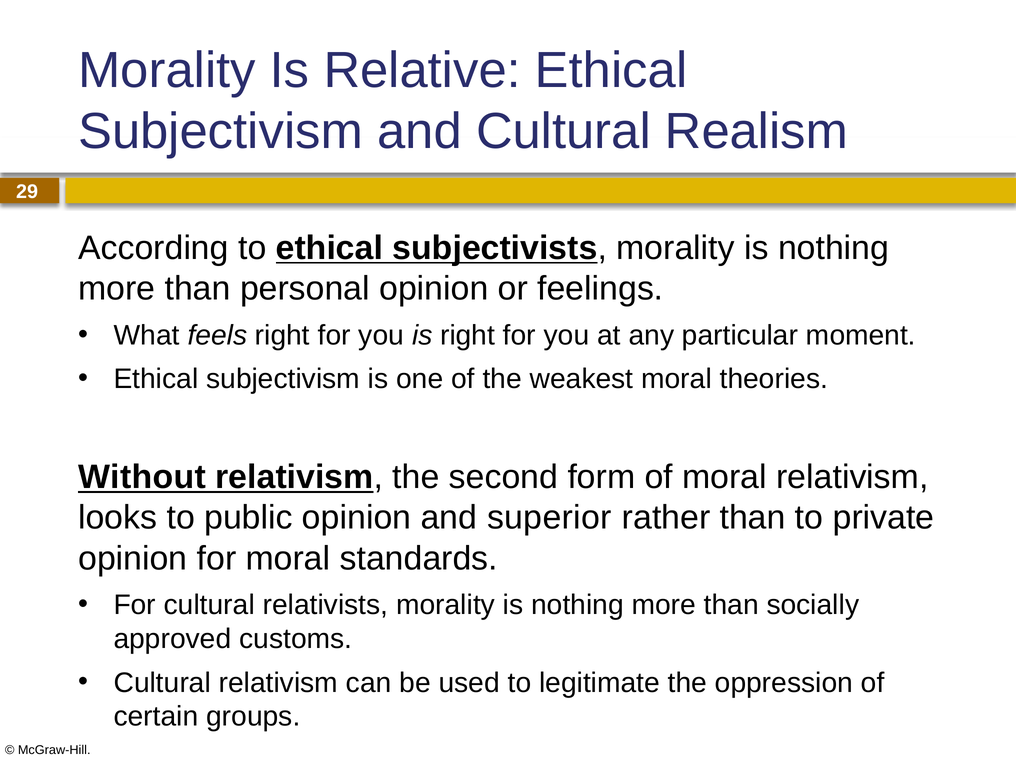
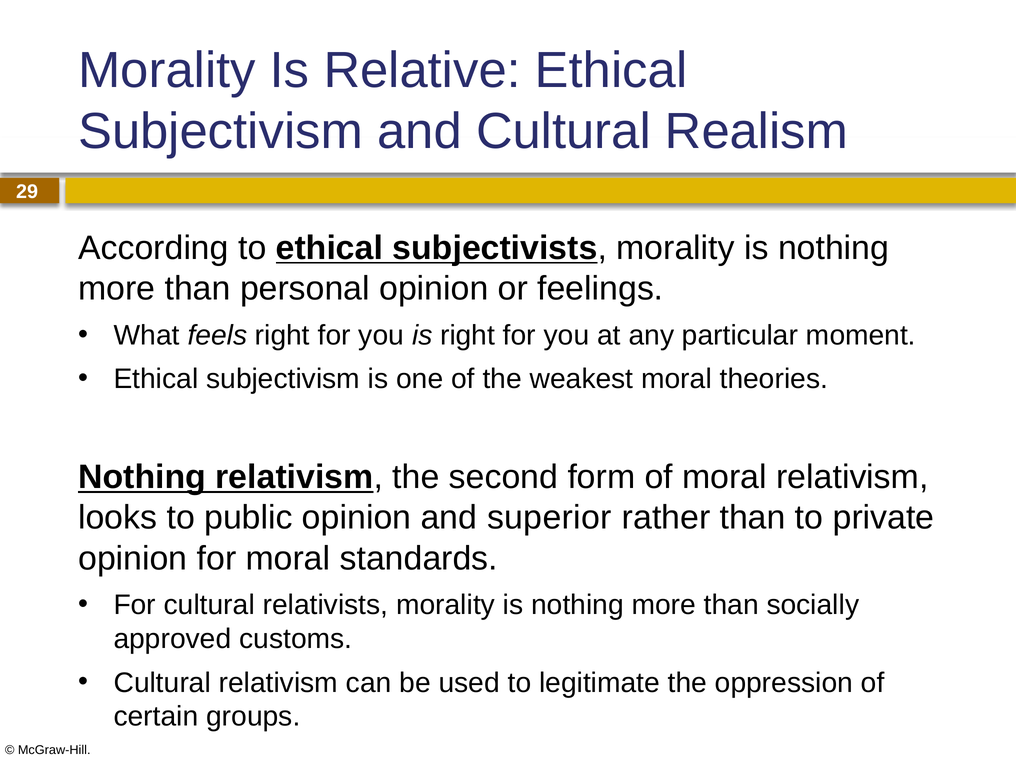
Without at (142, 477): Without -> Nothing
